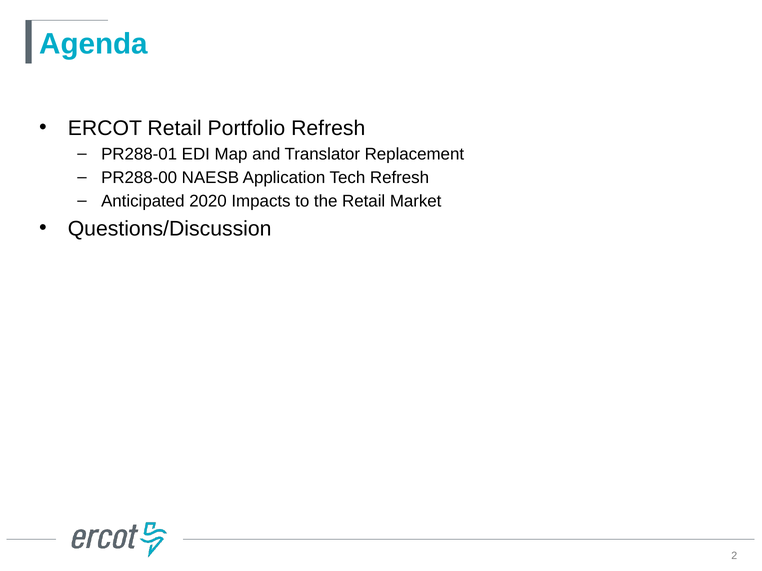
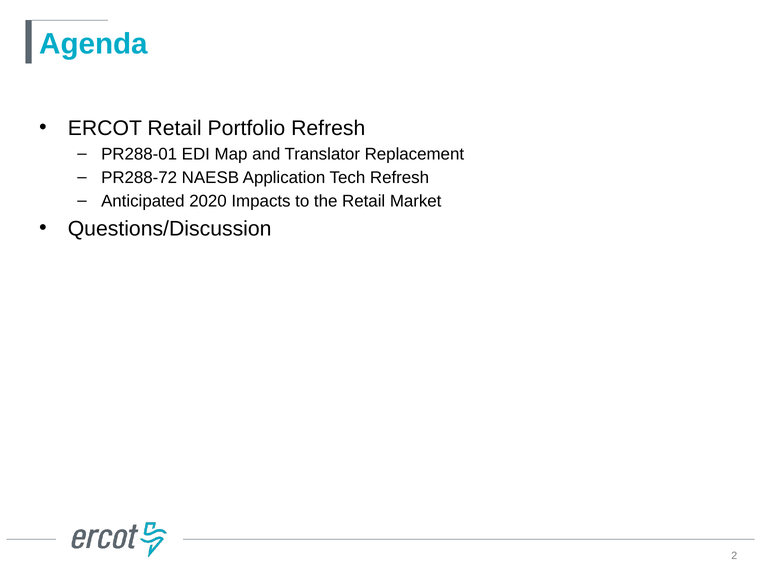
PR288-00: PR288-00 -> PR288-72
